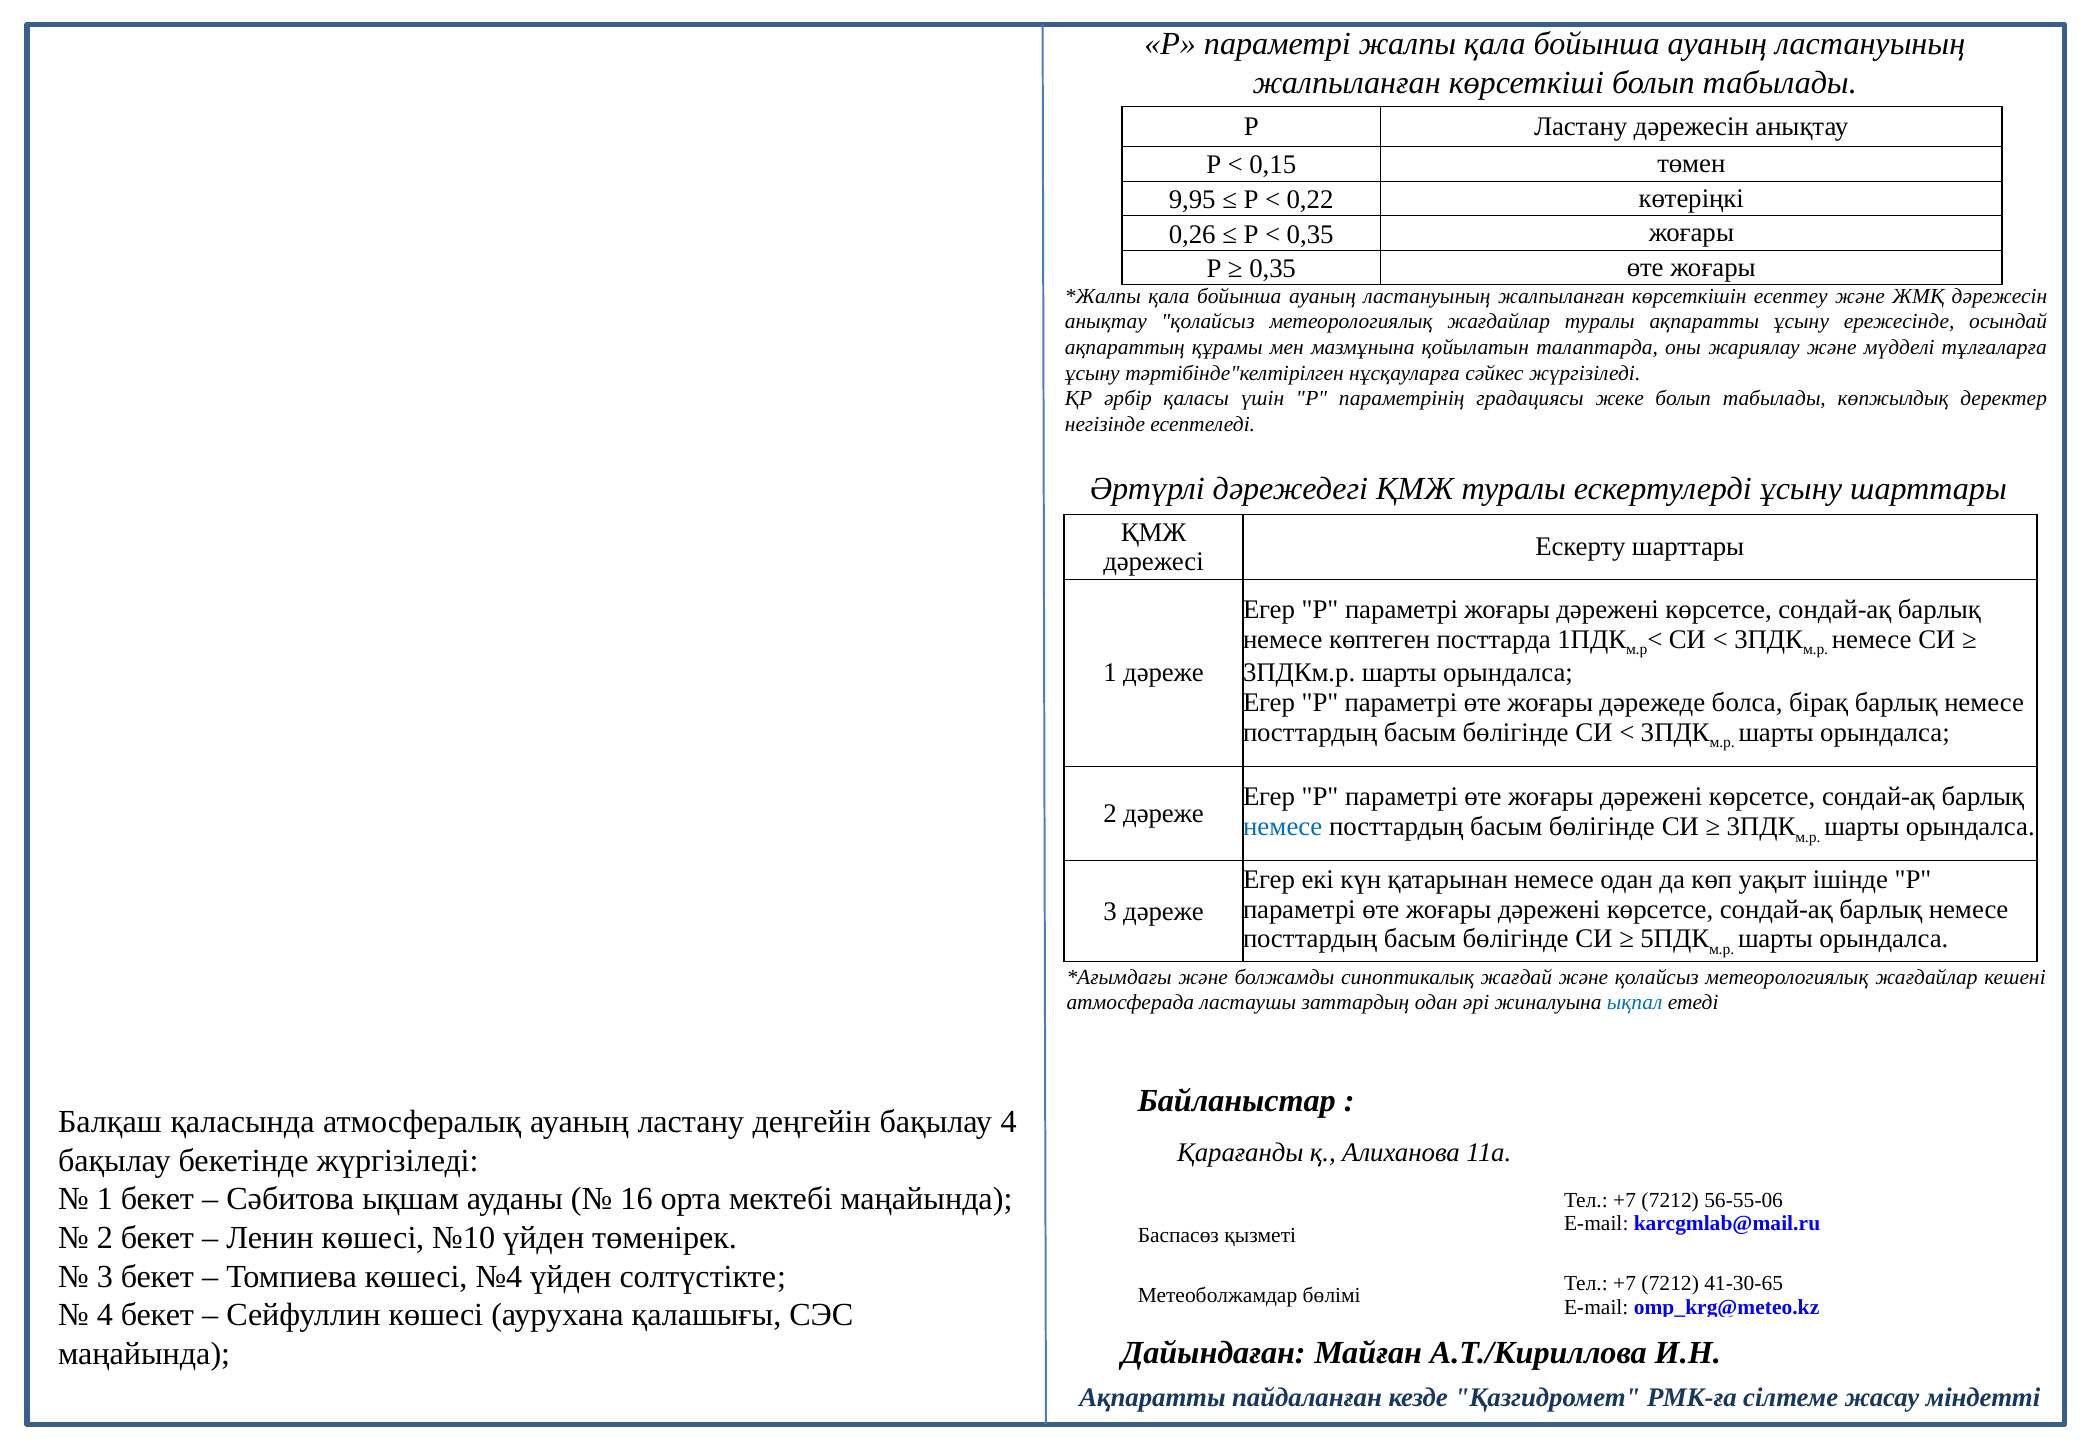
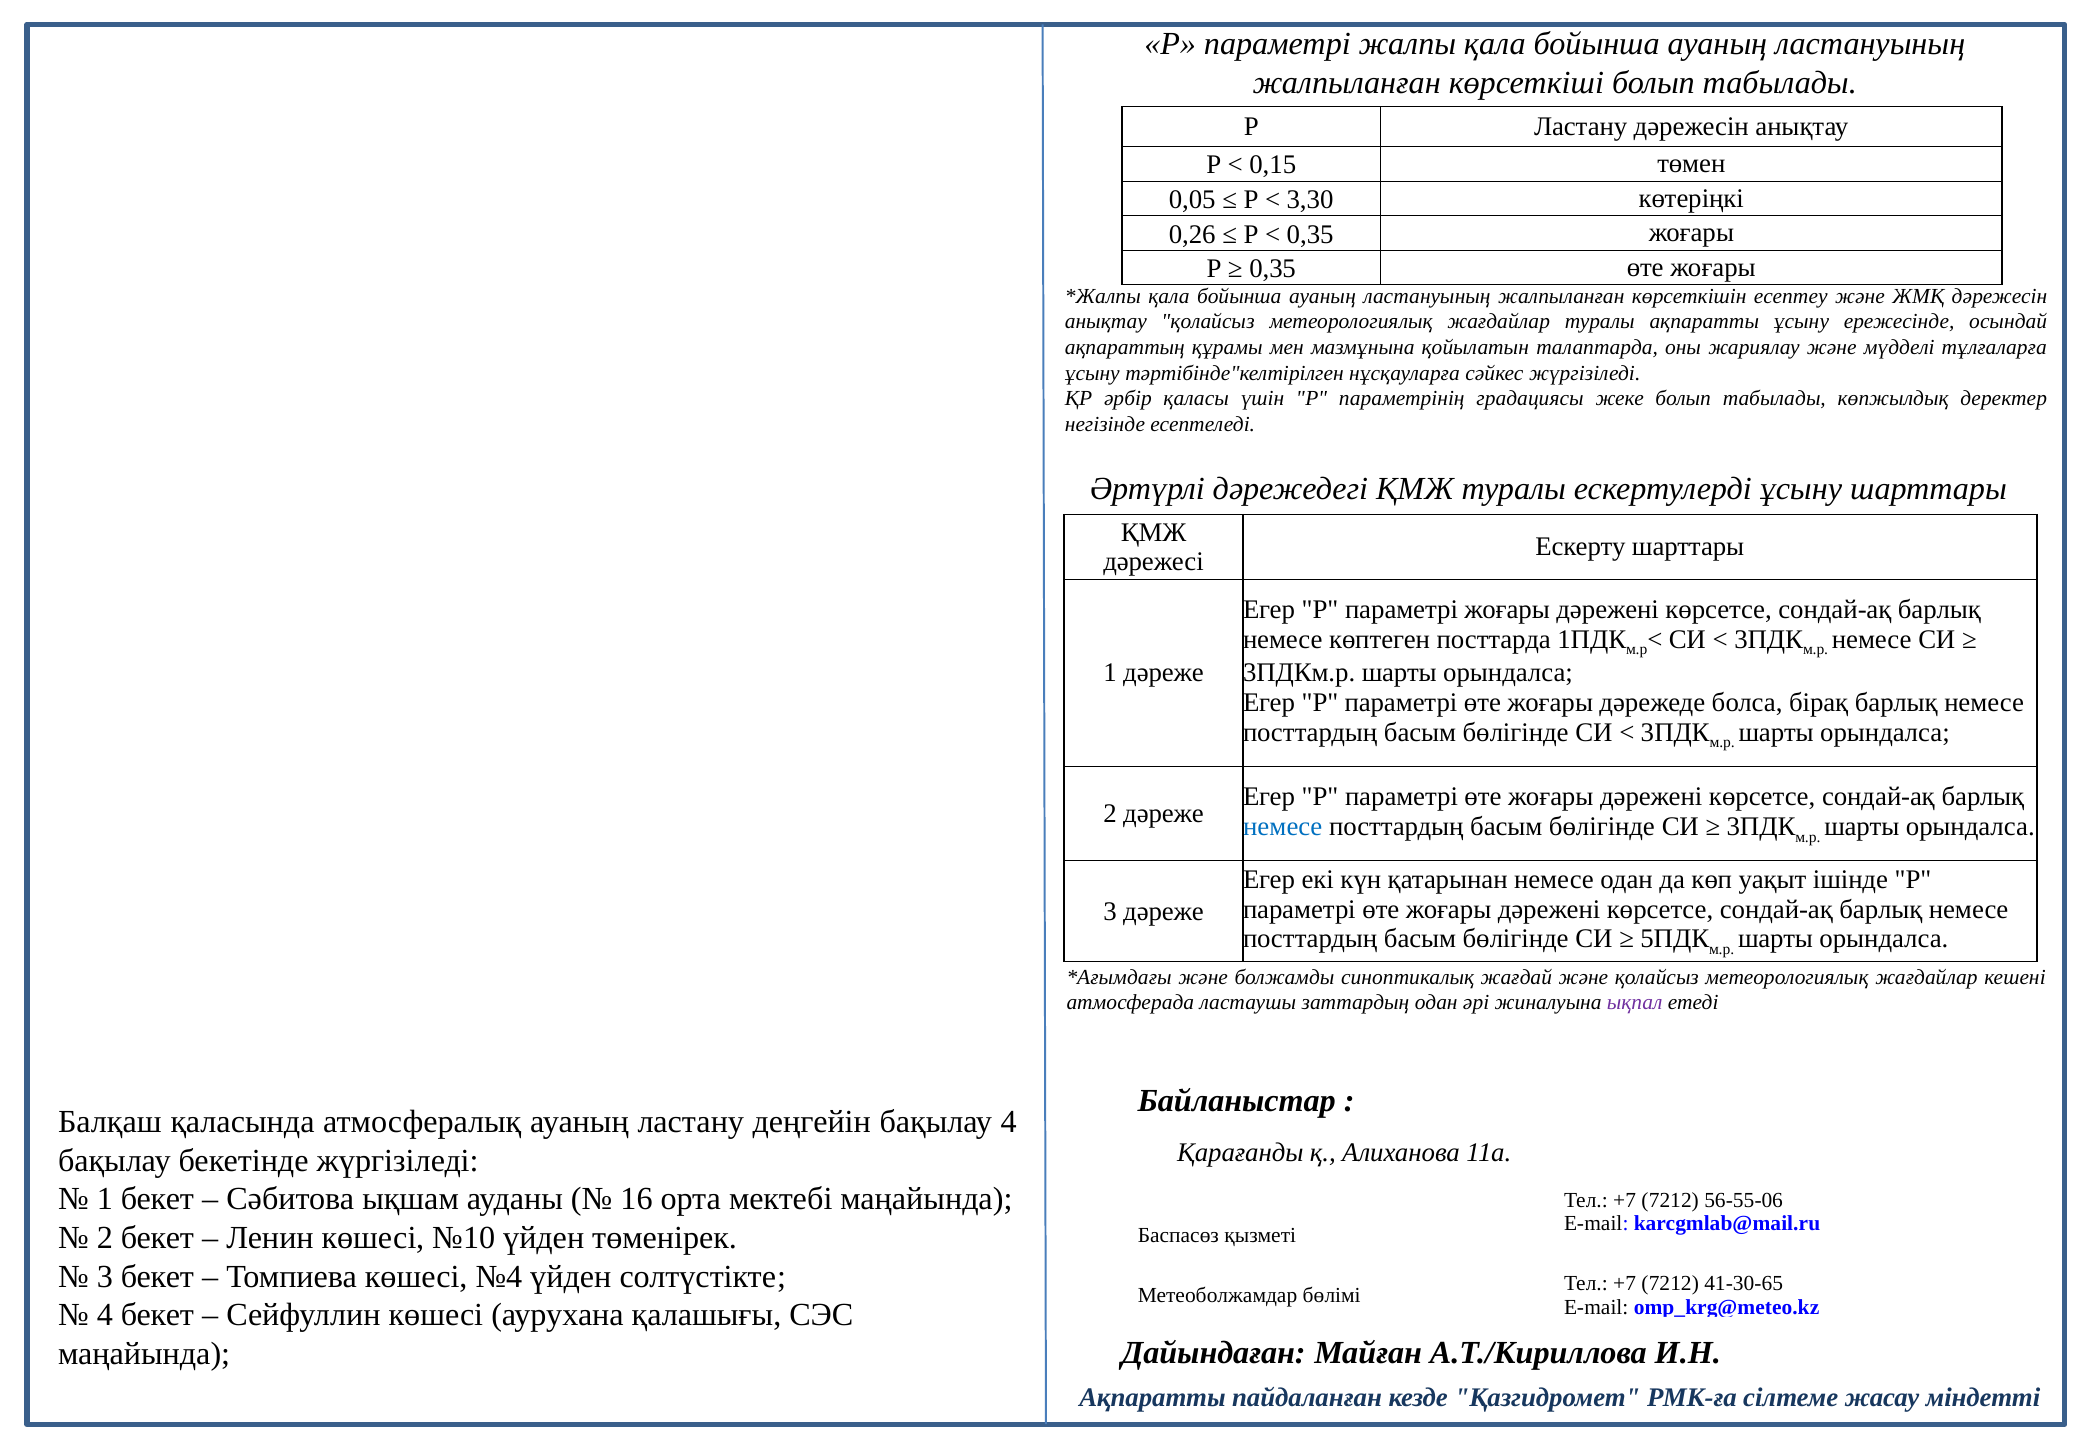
9,95: 9,95 -> 0,05
0,22: 0,22 -> 3,30
ықпал colour: blue -> purple
